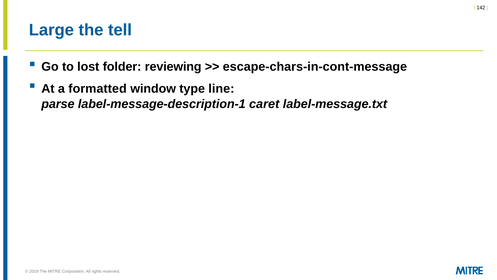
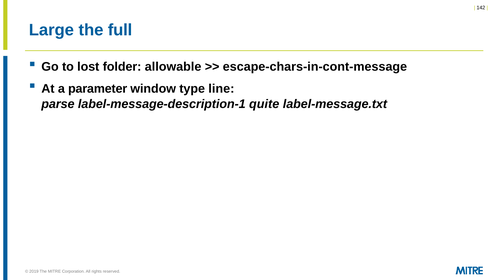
tell: tell -> full
reviewing: reviewing -> allowable
formatted: formatted -> parameter
caret: caret -> quite
